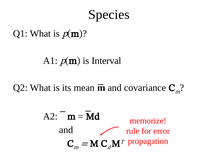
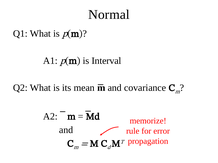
Species: Species -> Normal
